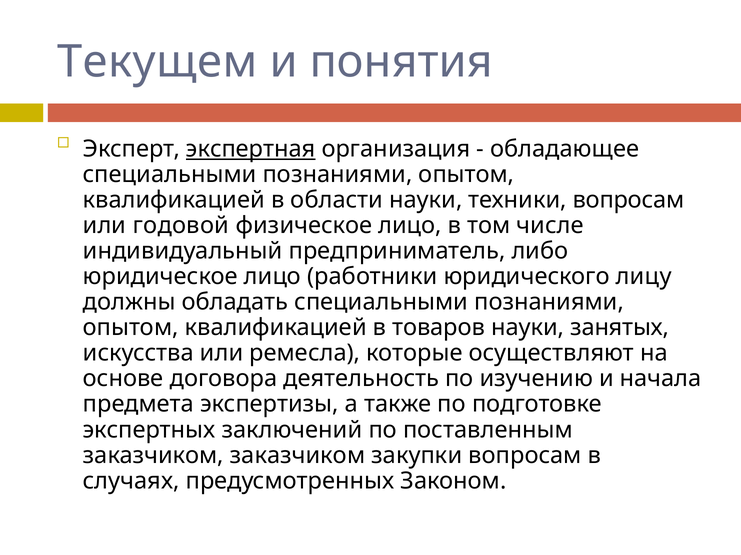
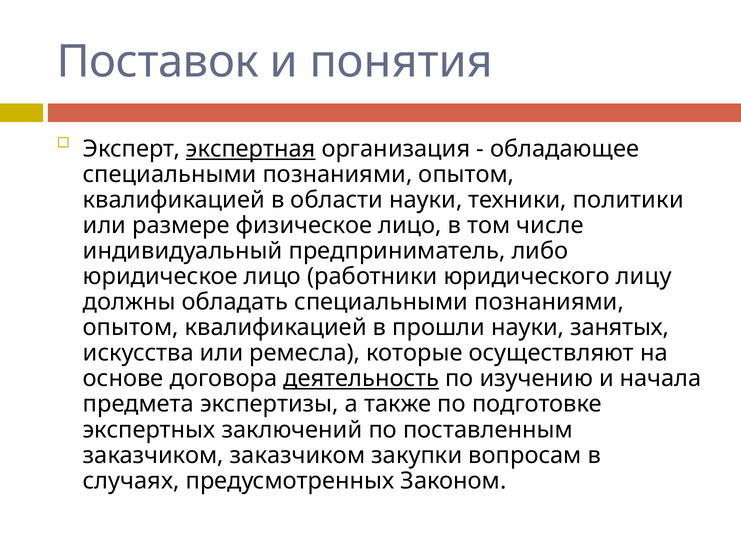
Текущем: Текущем -> Поставок
техники вопросам: вопросам -> политики
годовой: годовой -> размере
товаров: товаров -> прошли
деятельность underline: none -> present
